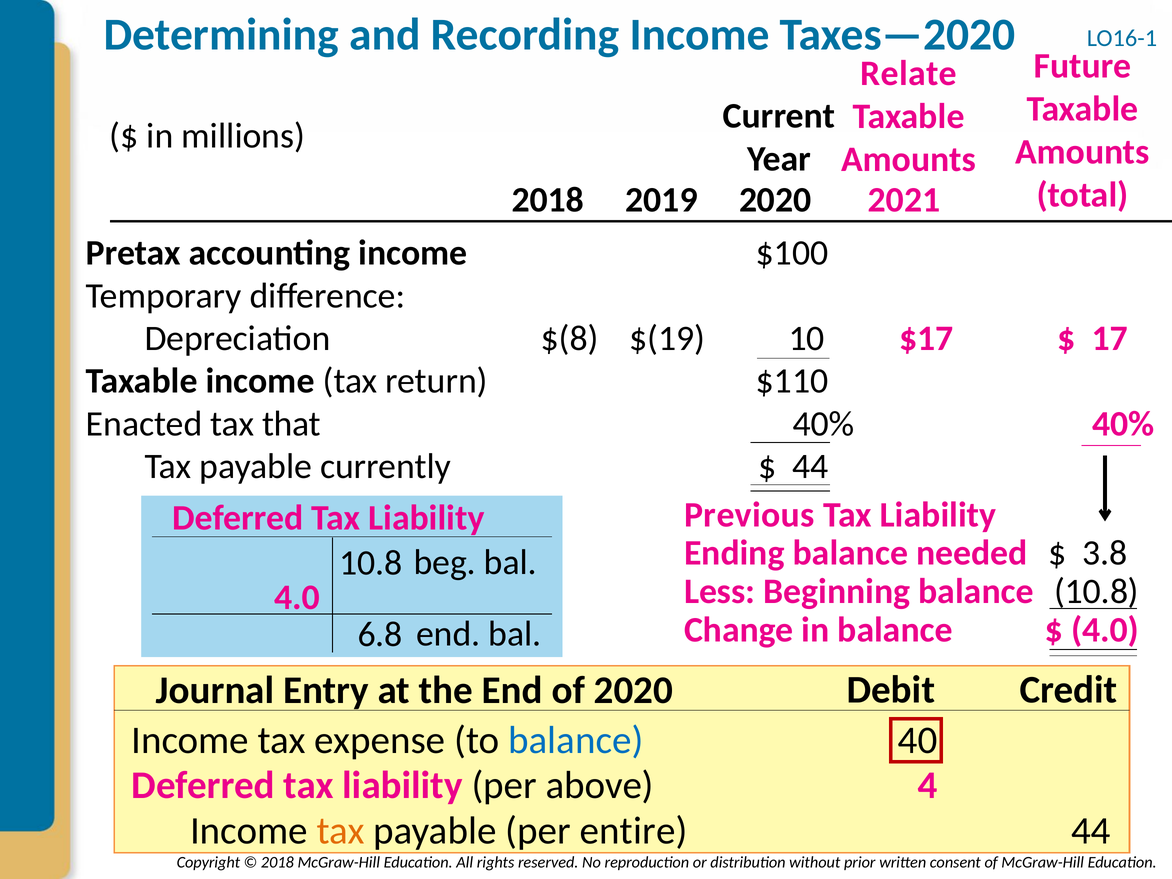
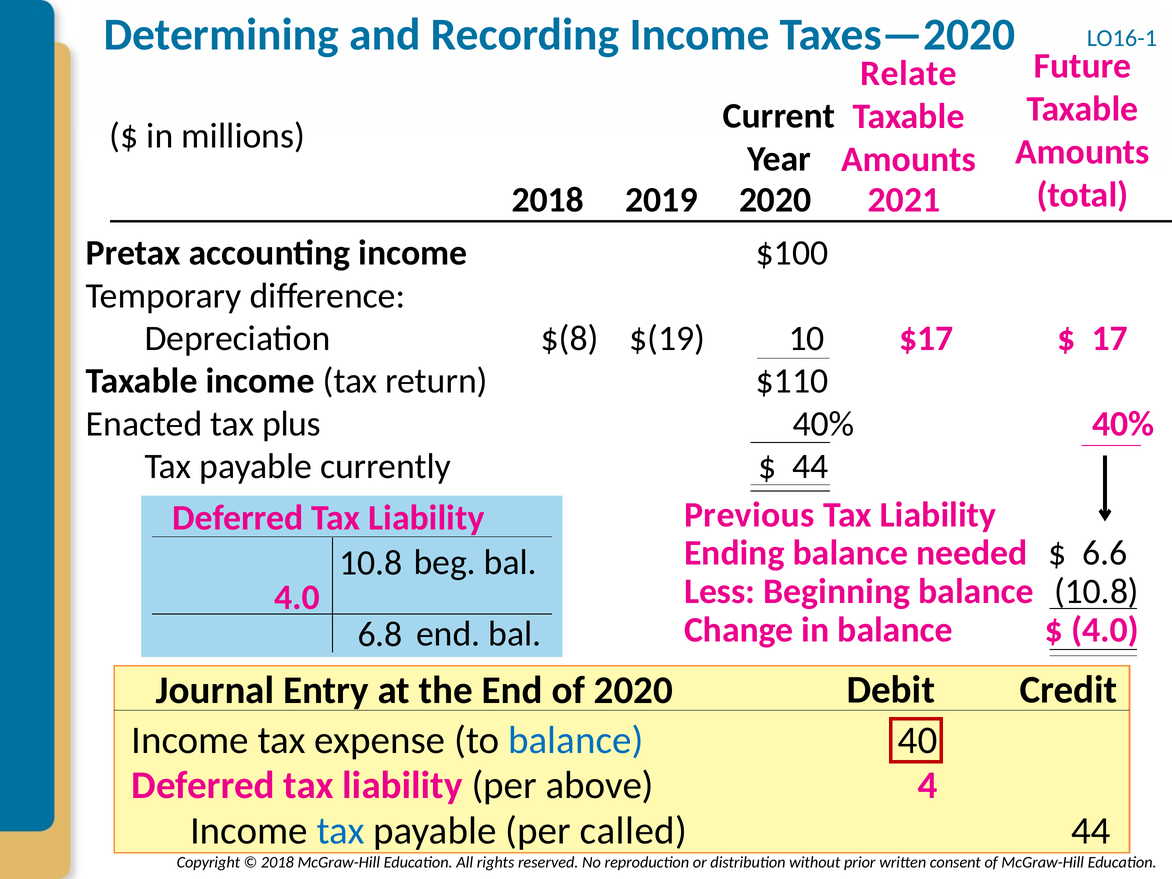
that: that -> plus
3.8: 3.8 -> 6.6
tax at (341, 831) colour: orange -> blue
entire: entire -> called
